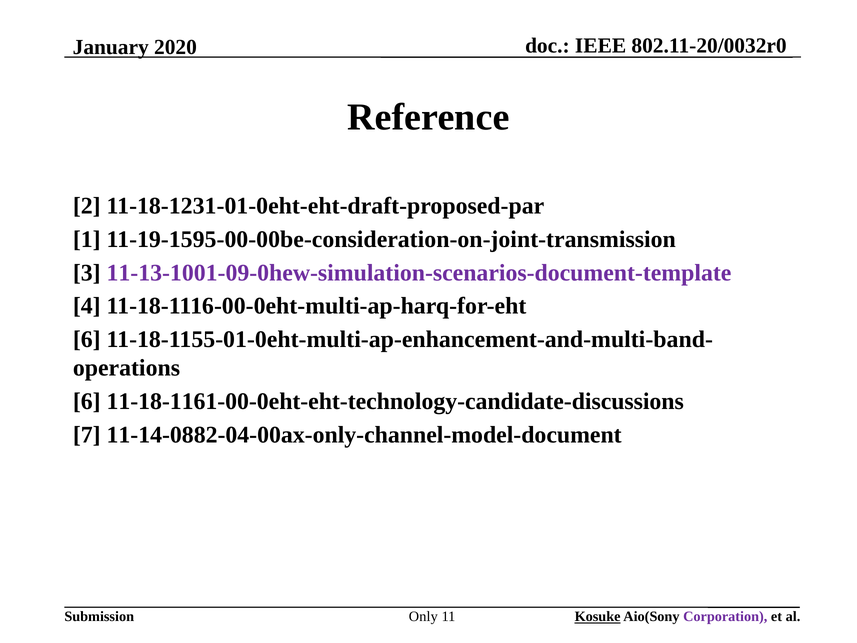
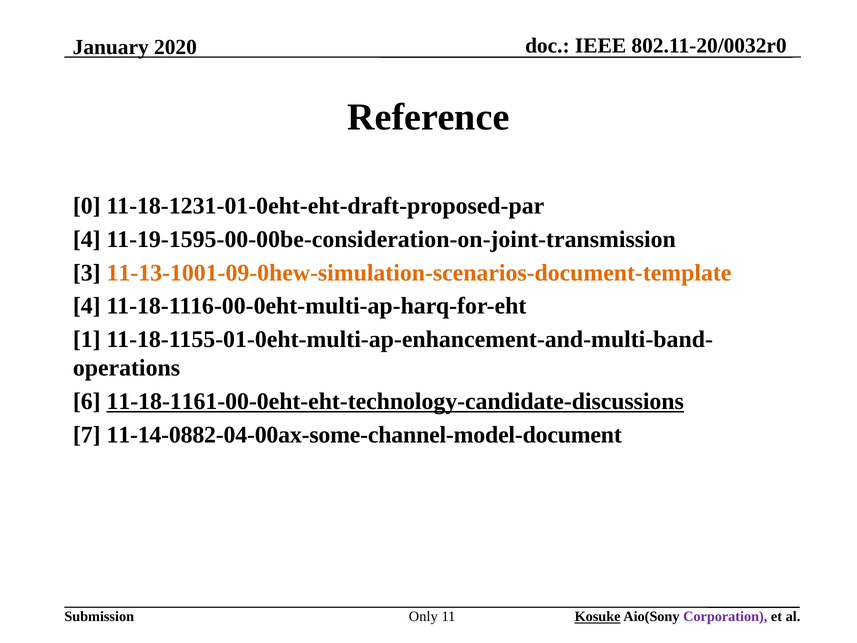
2: 2 -> 0
1 at (87, 239): 1 -> 4
11-13-1001-09-0hew-simulation-scenarios-document-template colour: purple -> orange
6 at (87, 339): 6 -> 1
11-18-1161-00-0eht-eht-technology-candidate-discussions underline: none -> present
11-14-0882-04-00ax-only-channel-model-document: 11-14-0882-04-00ax-only-channel-model-document -> 11-14-0882-04-00ax-some-channel-model-document
